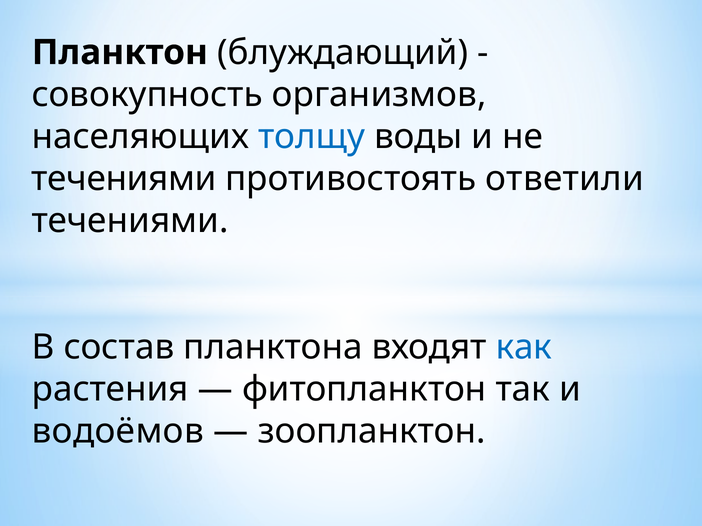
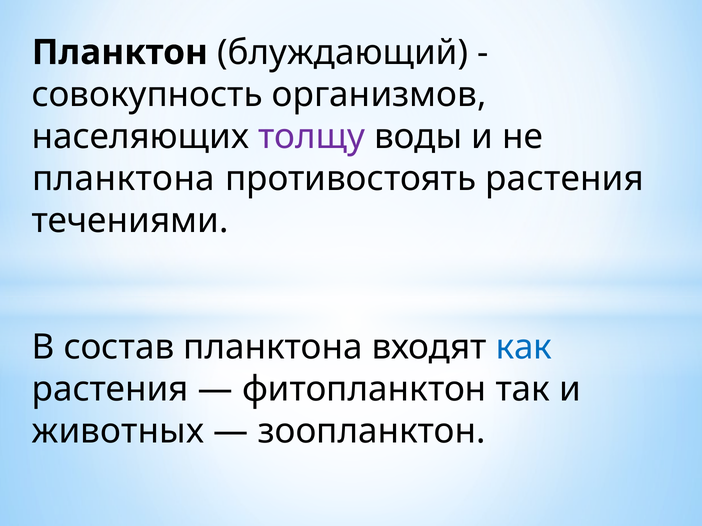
толщу colour: blue -> purple
течениями at (124, 179): течениями -> планктона
противостоять ответили: ответили -> растения
водоёмов: водоёмов -> животных
